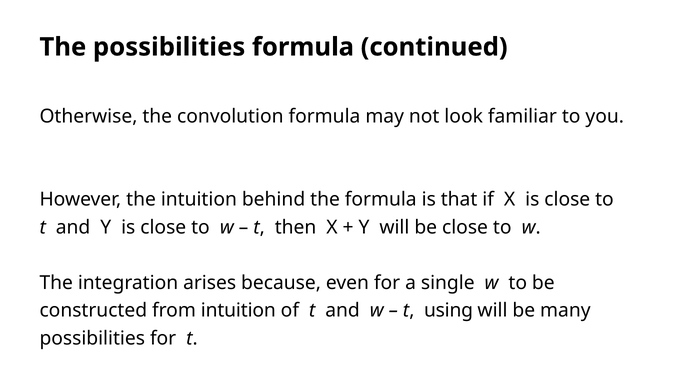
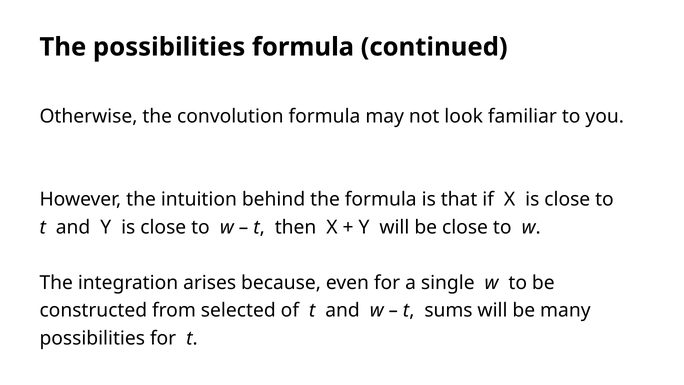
from intuition: intuition -> selected
using: using -> sums
